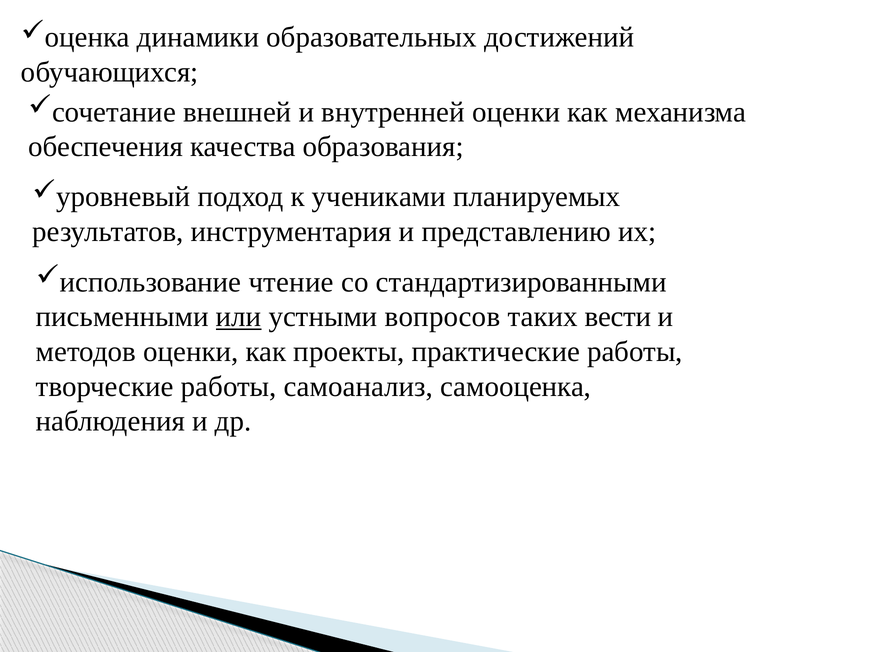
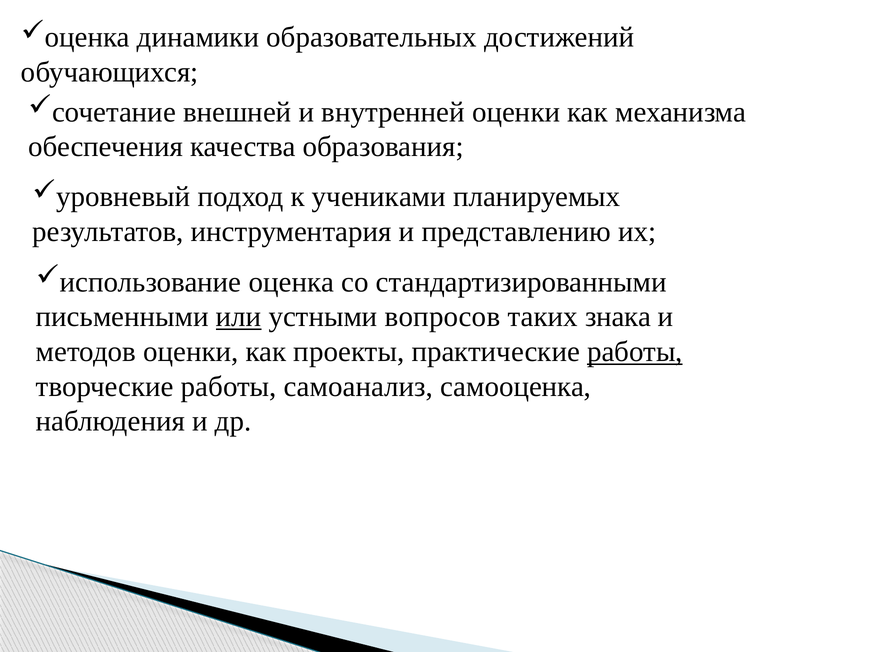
чтение: чтение -> оценка
вести: вести -> знака
работы at (635, 352) underline: none -> present
